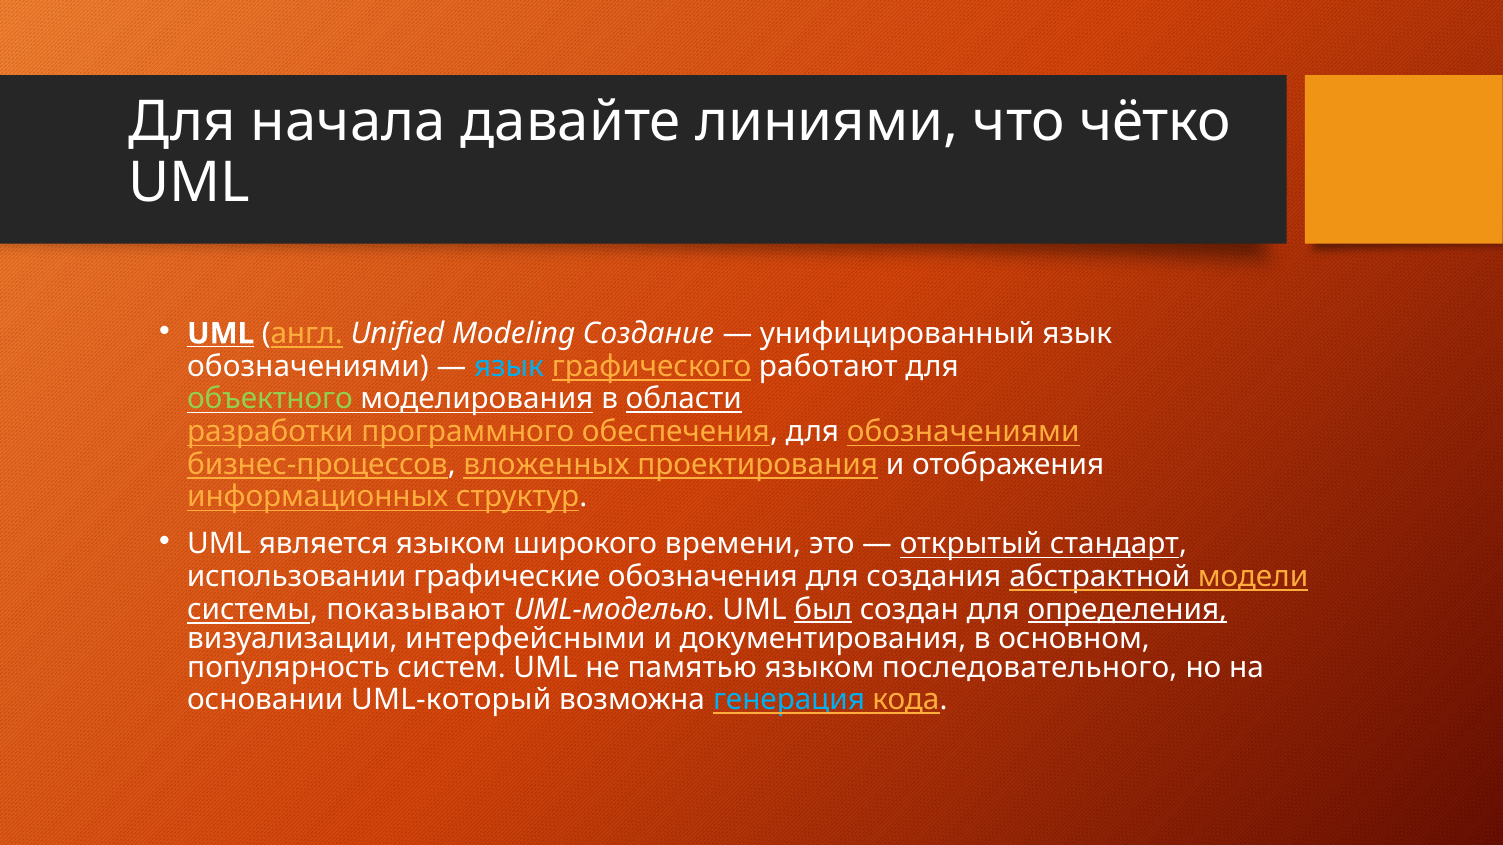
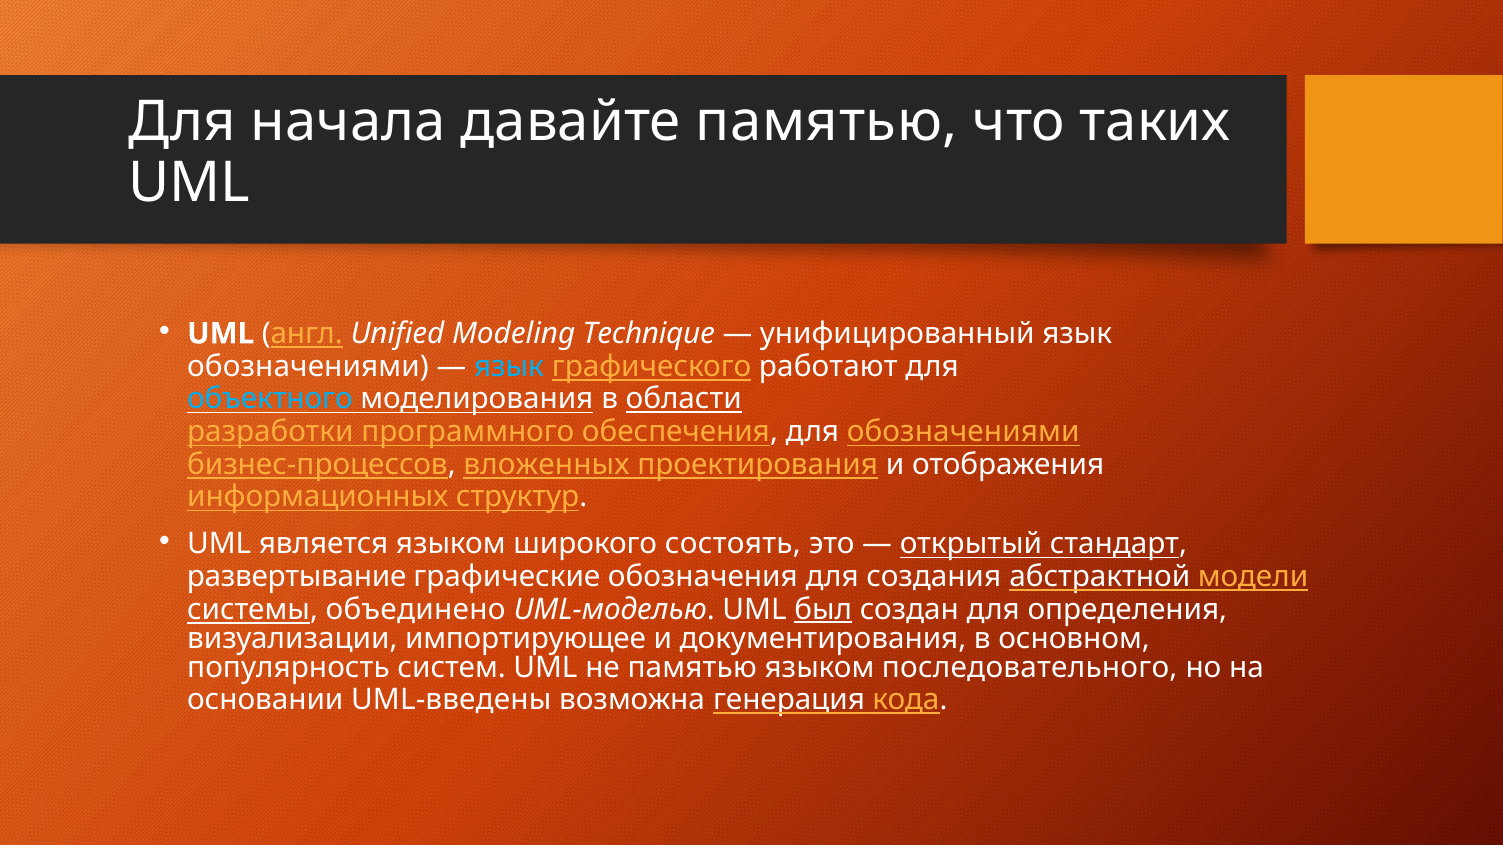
давайте линиями: линиями -> памятью
чётко: чётко -> таких
UML at (221, 334) underline: present -> none
Создание: Создание -> Technique
объектного colour: light green -> light blue
времени: времени -> состоять
использовании: использовании -> развертывание
показывают: показывают -> объединено
определения underline: present -> none
интерфейсными: интерфейсными -> импортирующее
UML-который: UML-который -> UML-введены
генерация colour: light blue -> white
